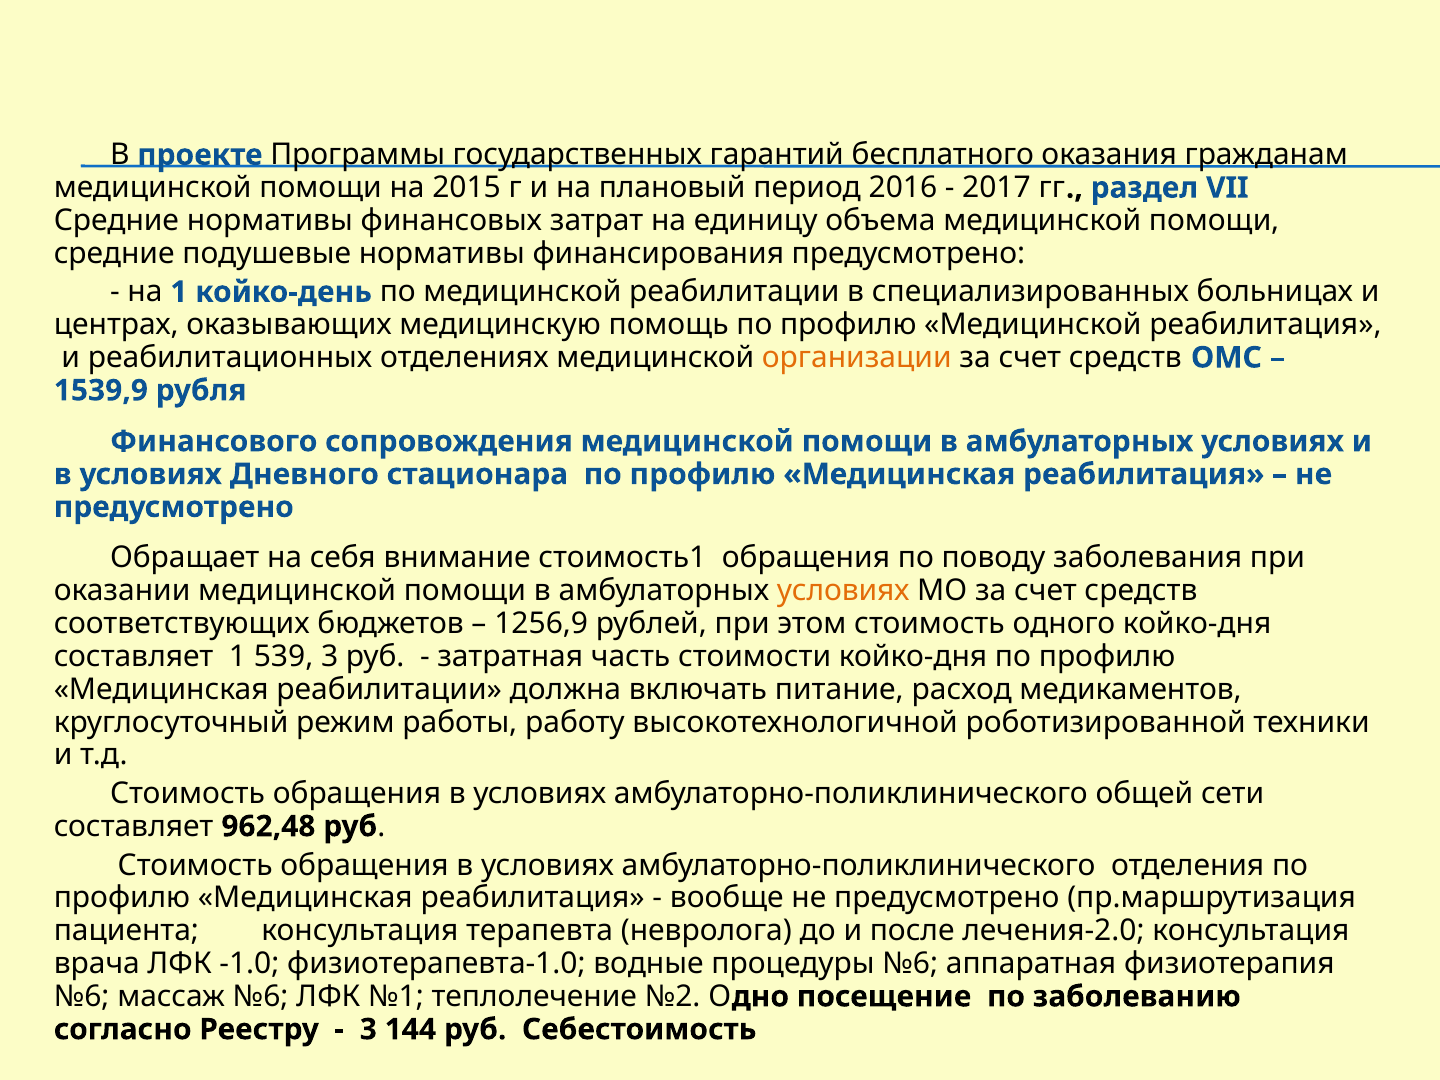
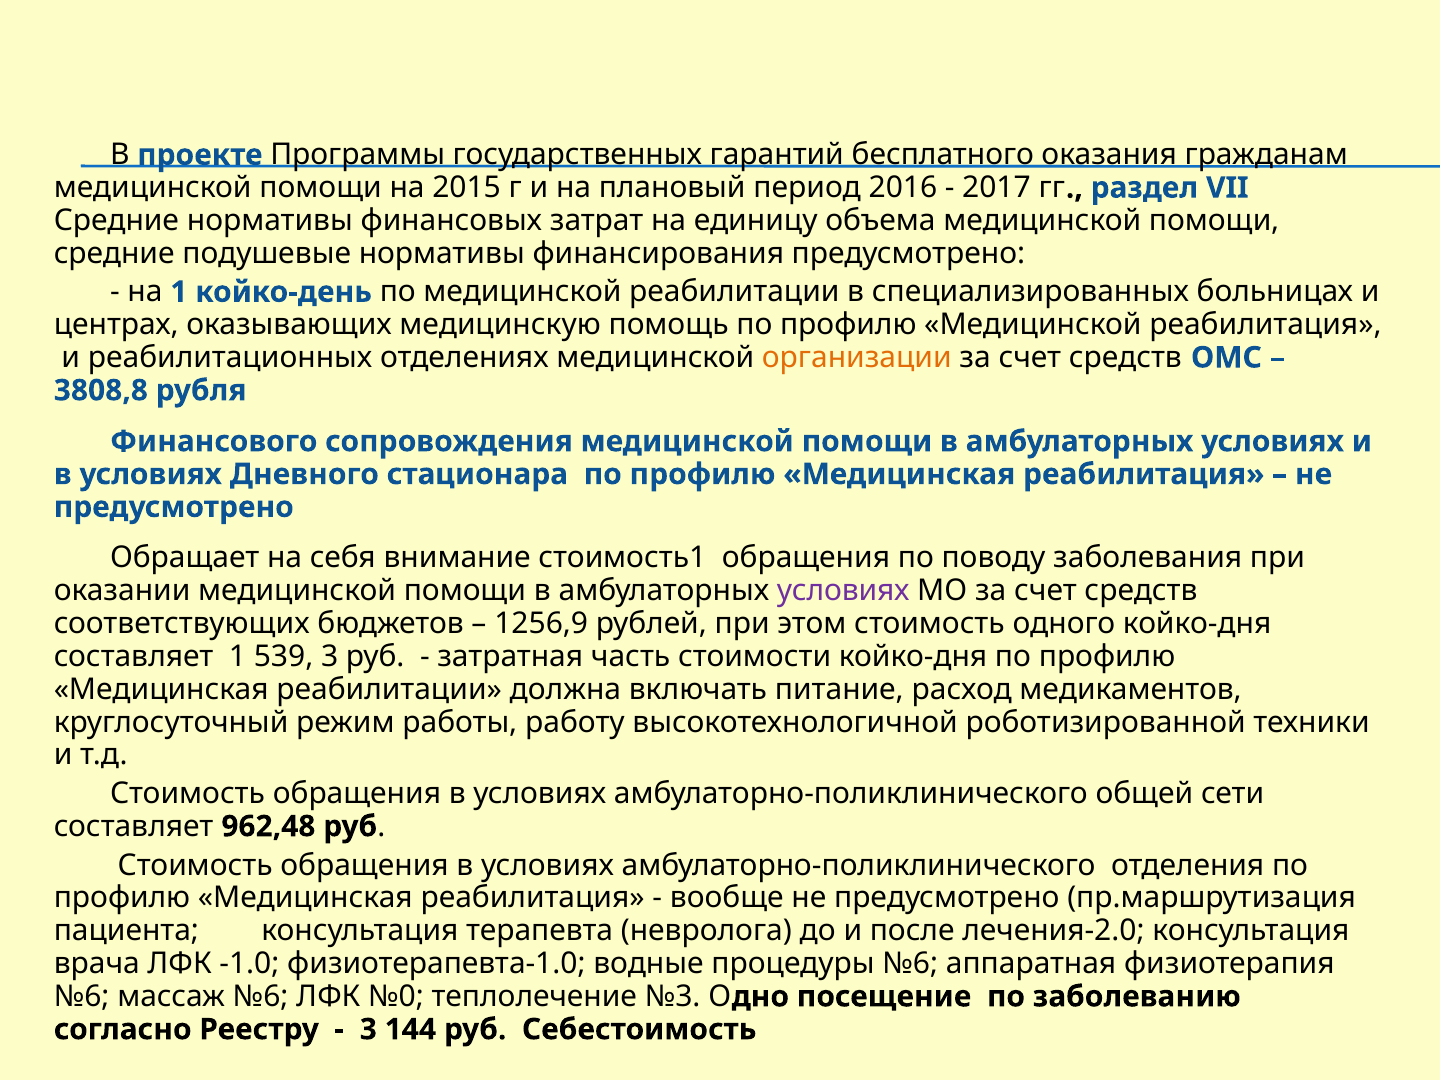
1539,9: 1539,9 -> 3808,8
условиях at (843, 591) colour: orange -> purple
№1: №1 -> №0
№2: №2 -> №3
